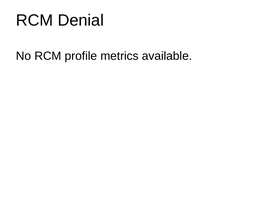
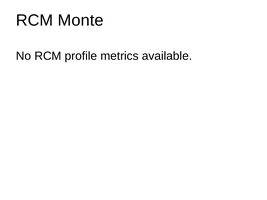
Denial: Denial -> Monte
